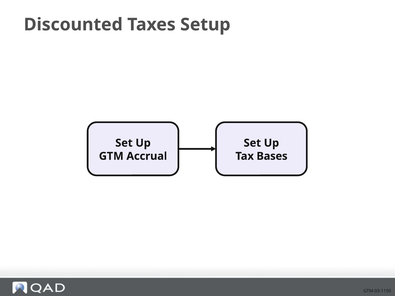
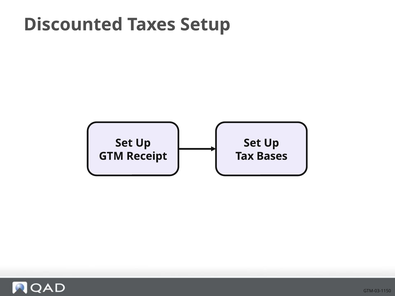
Accrual: Accrual -> Receipt
